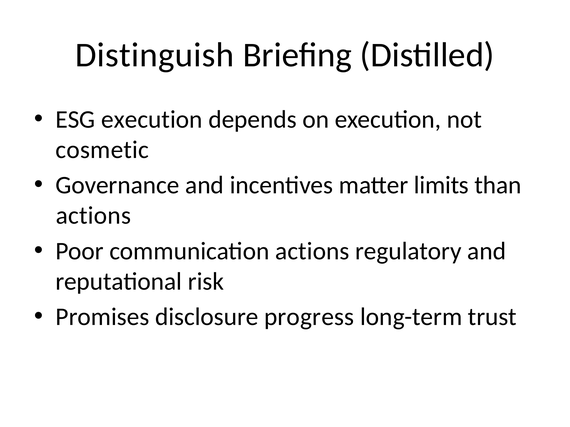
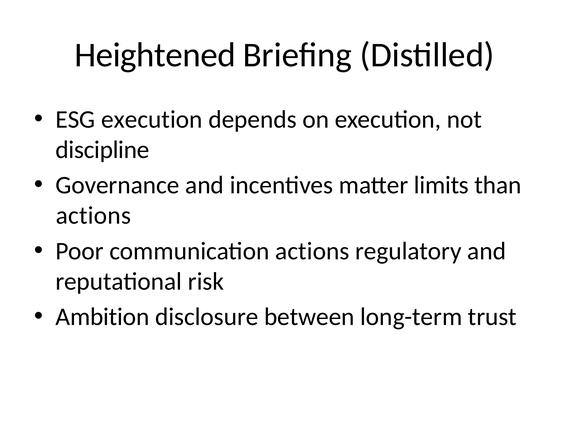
Distinguish: Distinguish -> Heightened
cosmetic: cosmetic -> discipline
Promises: Promises -> Ambition
progress: progress -> between
